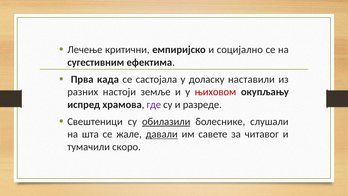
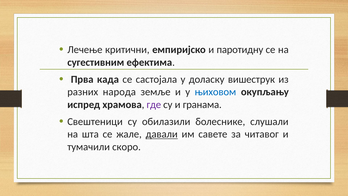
социјално: социјално -> паротидну
наставили: наставили -> вишеструк
настоји: настоји -> народа
њиховом colour: red -> blue
разреде: разреде -> гранама
обилазили underline: present -> none
